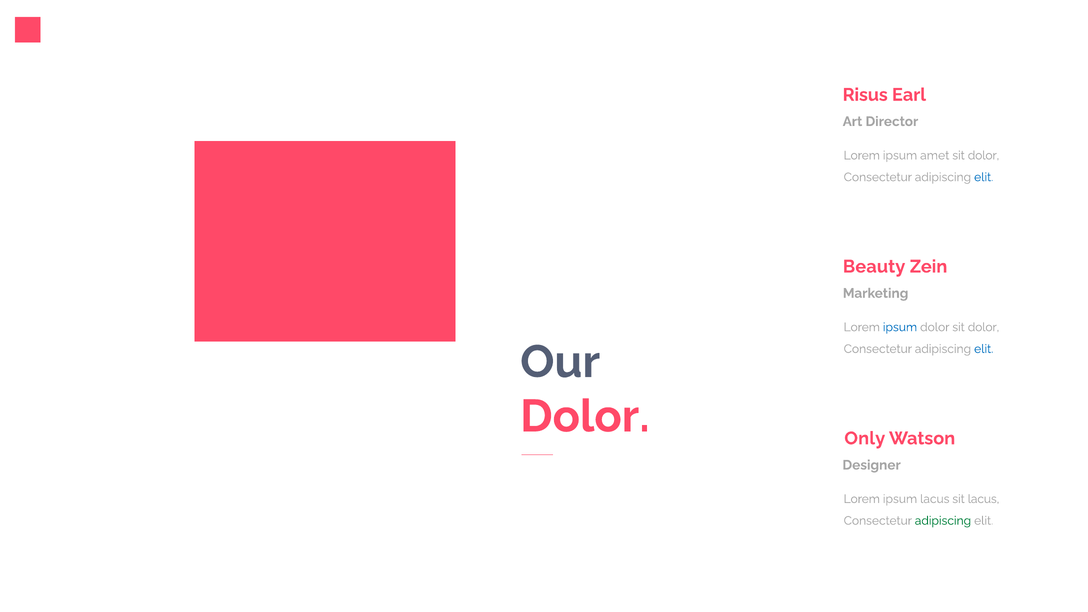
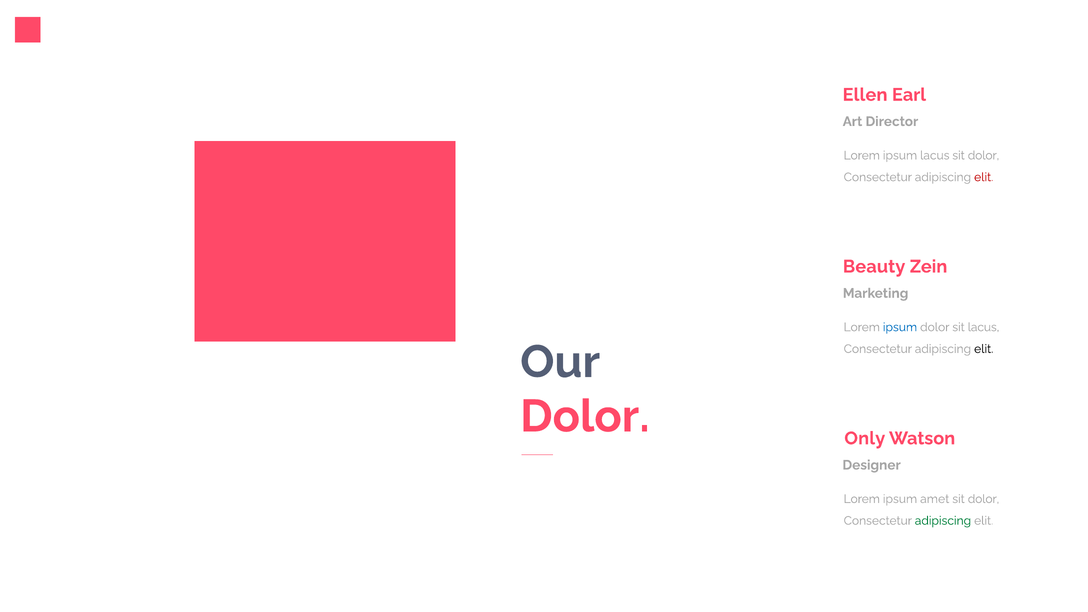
Risus: Risus -> Ellen
ipsum amet: amet -> lacus
elit at (984, 177) colour: blue -> red
dolor sit dolor: dolor -> lacus
elit at (984, 349) colour: blue -> black
ipsum lacus: lacus -> amet
lacus at (984, 499): lacus -> dolor
